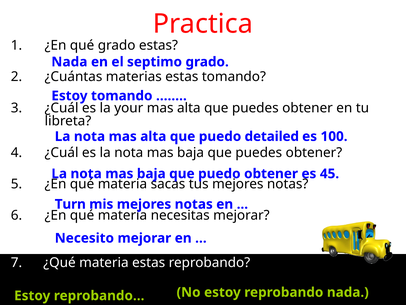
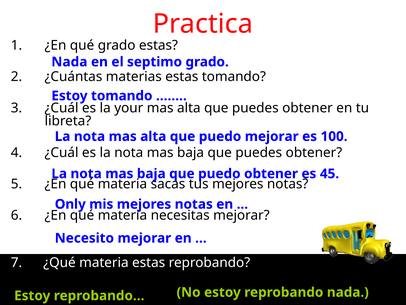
puedo detailed: detailed -> mejorar
Turn: Turn -> Only
